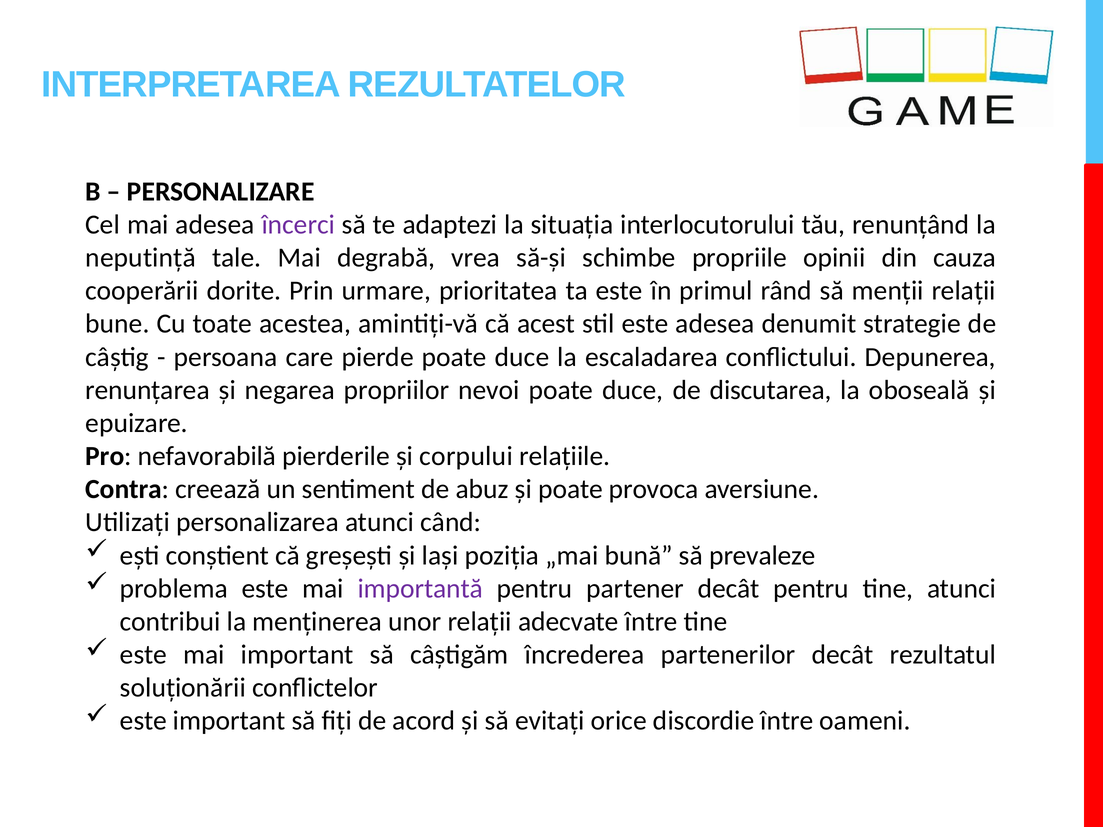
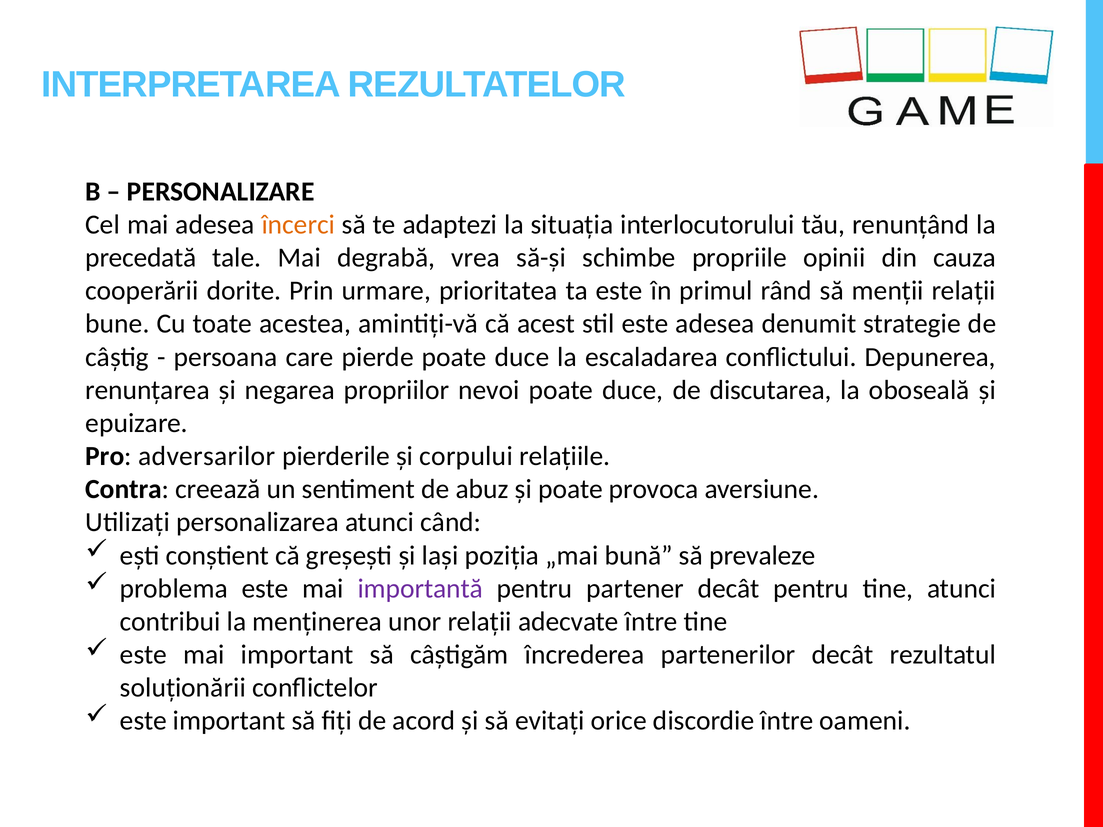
încerci colour: purple -> orange
neputință: neputință -> precedată
nefavorabilă: nefavorabilă -> adversarilor
